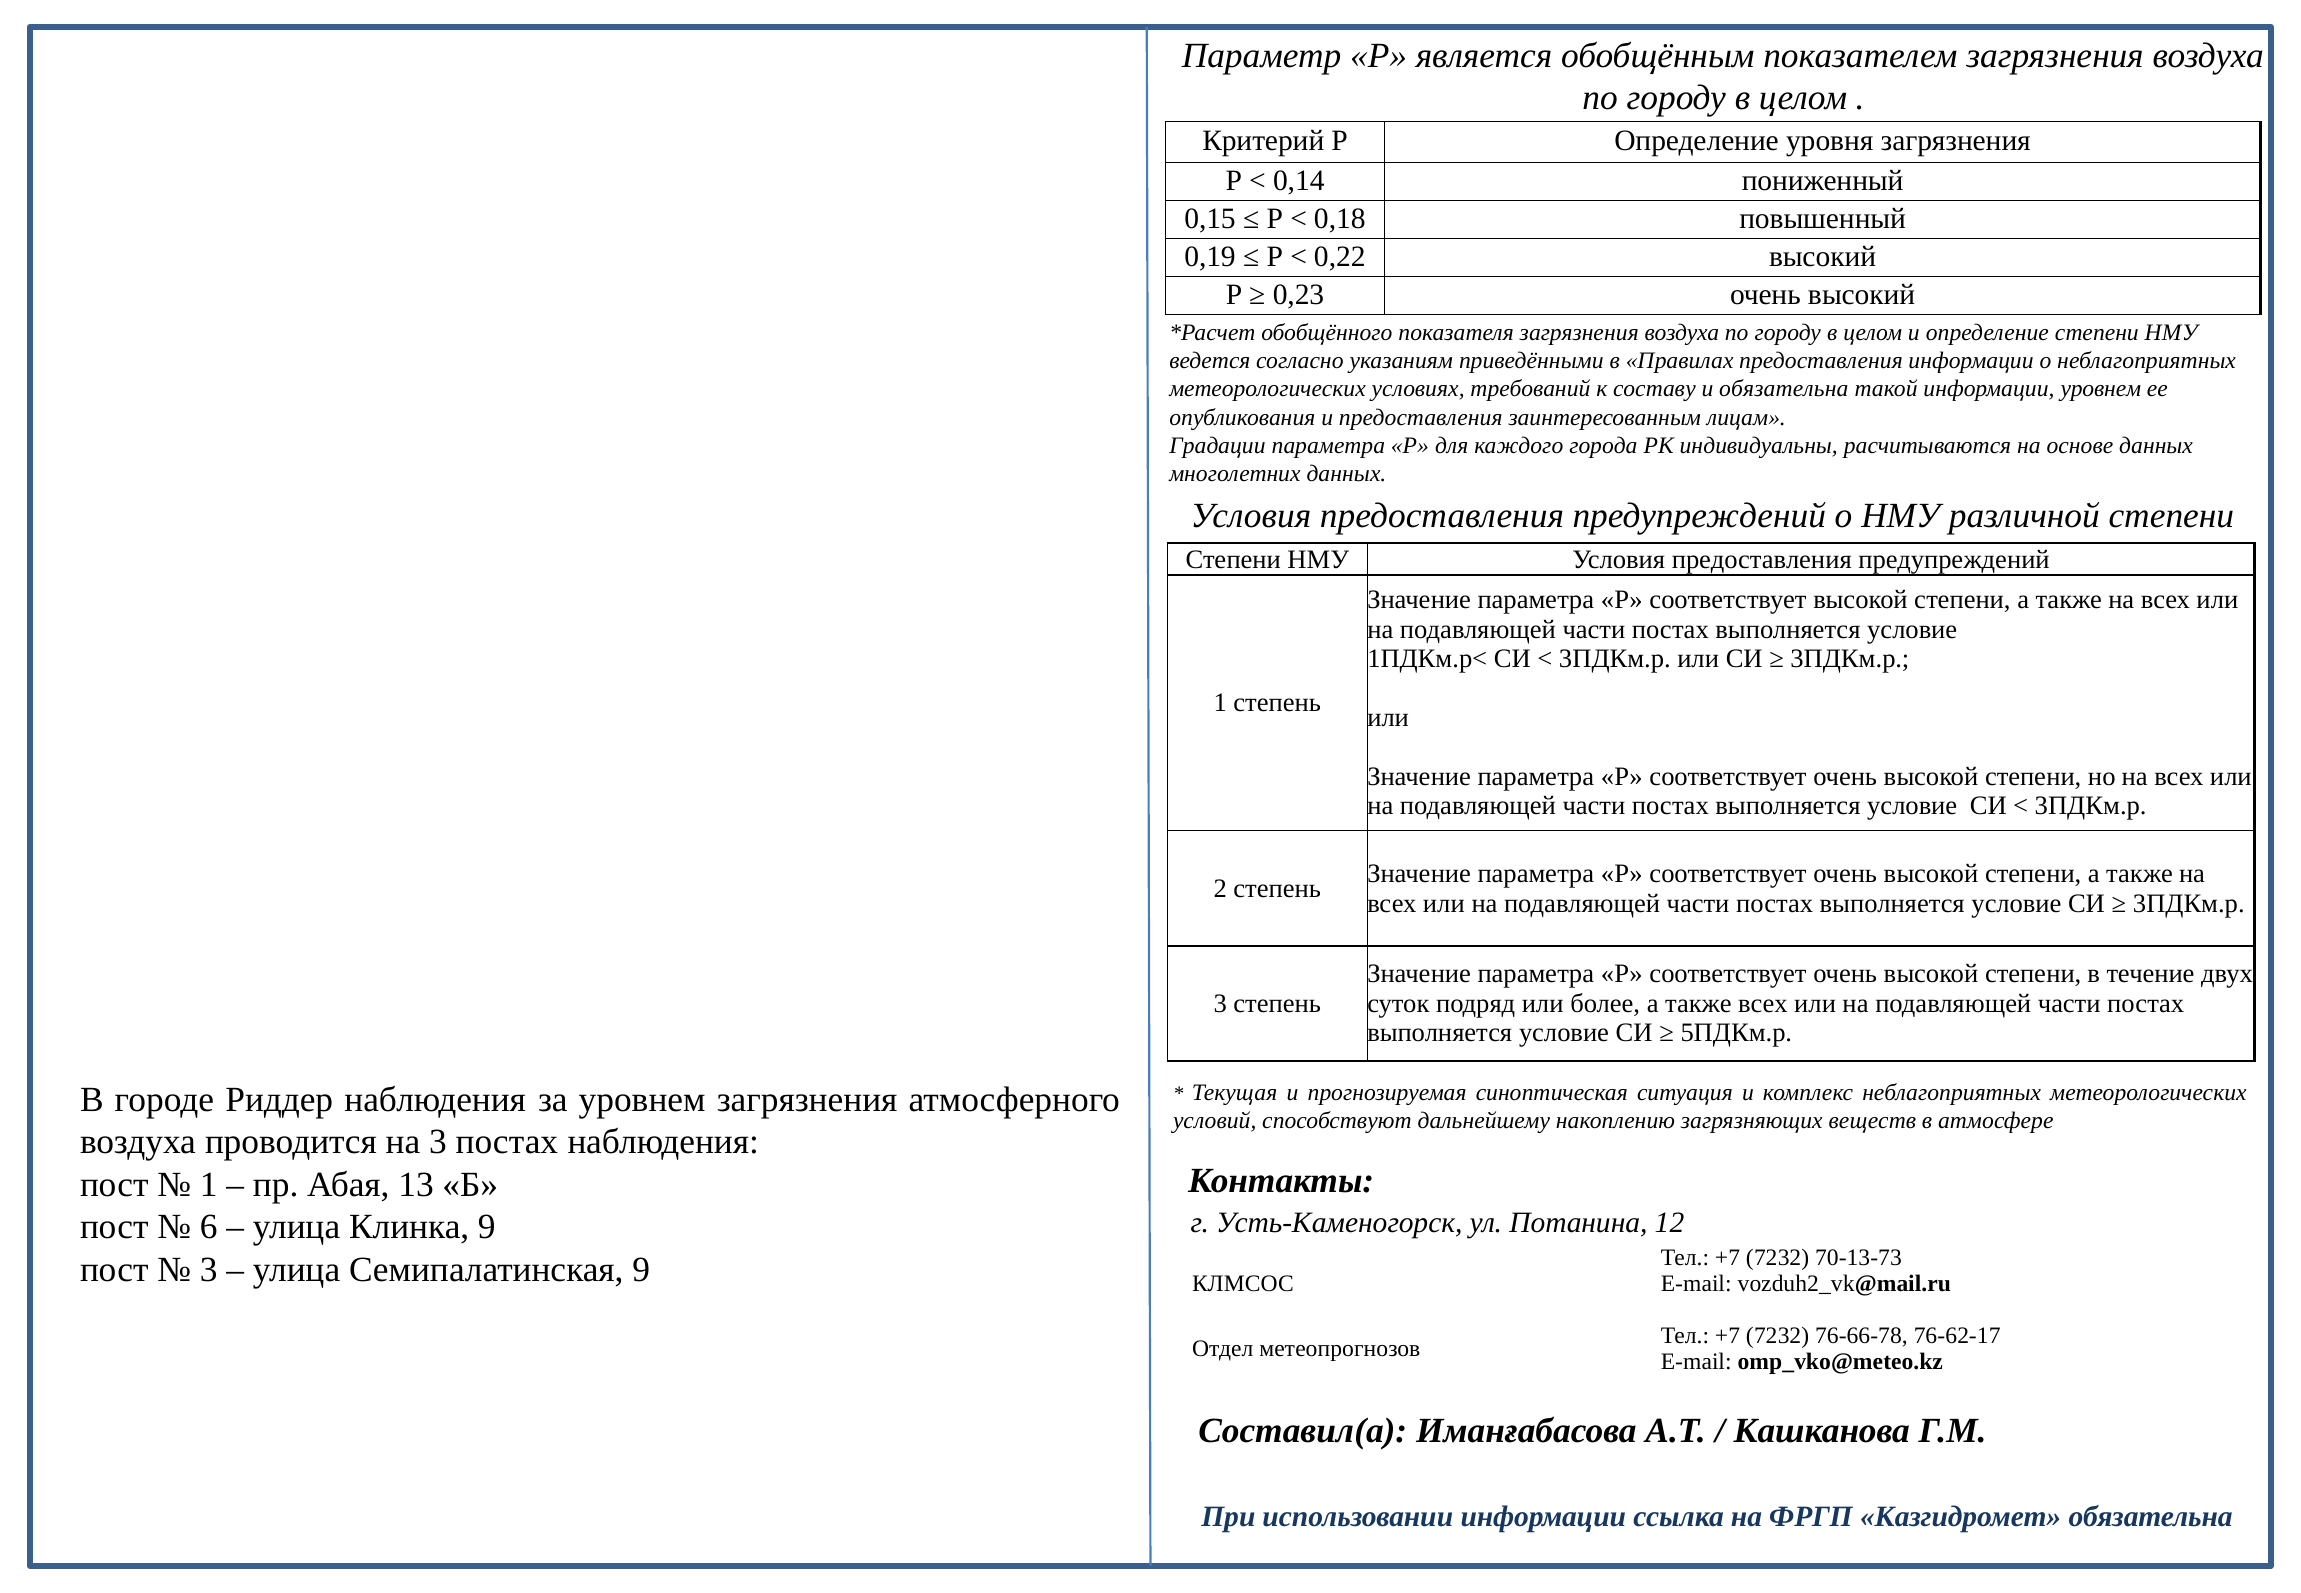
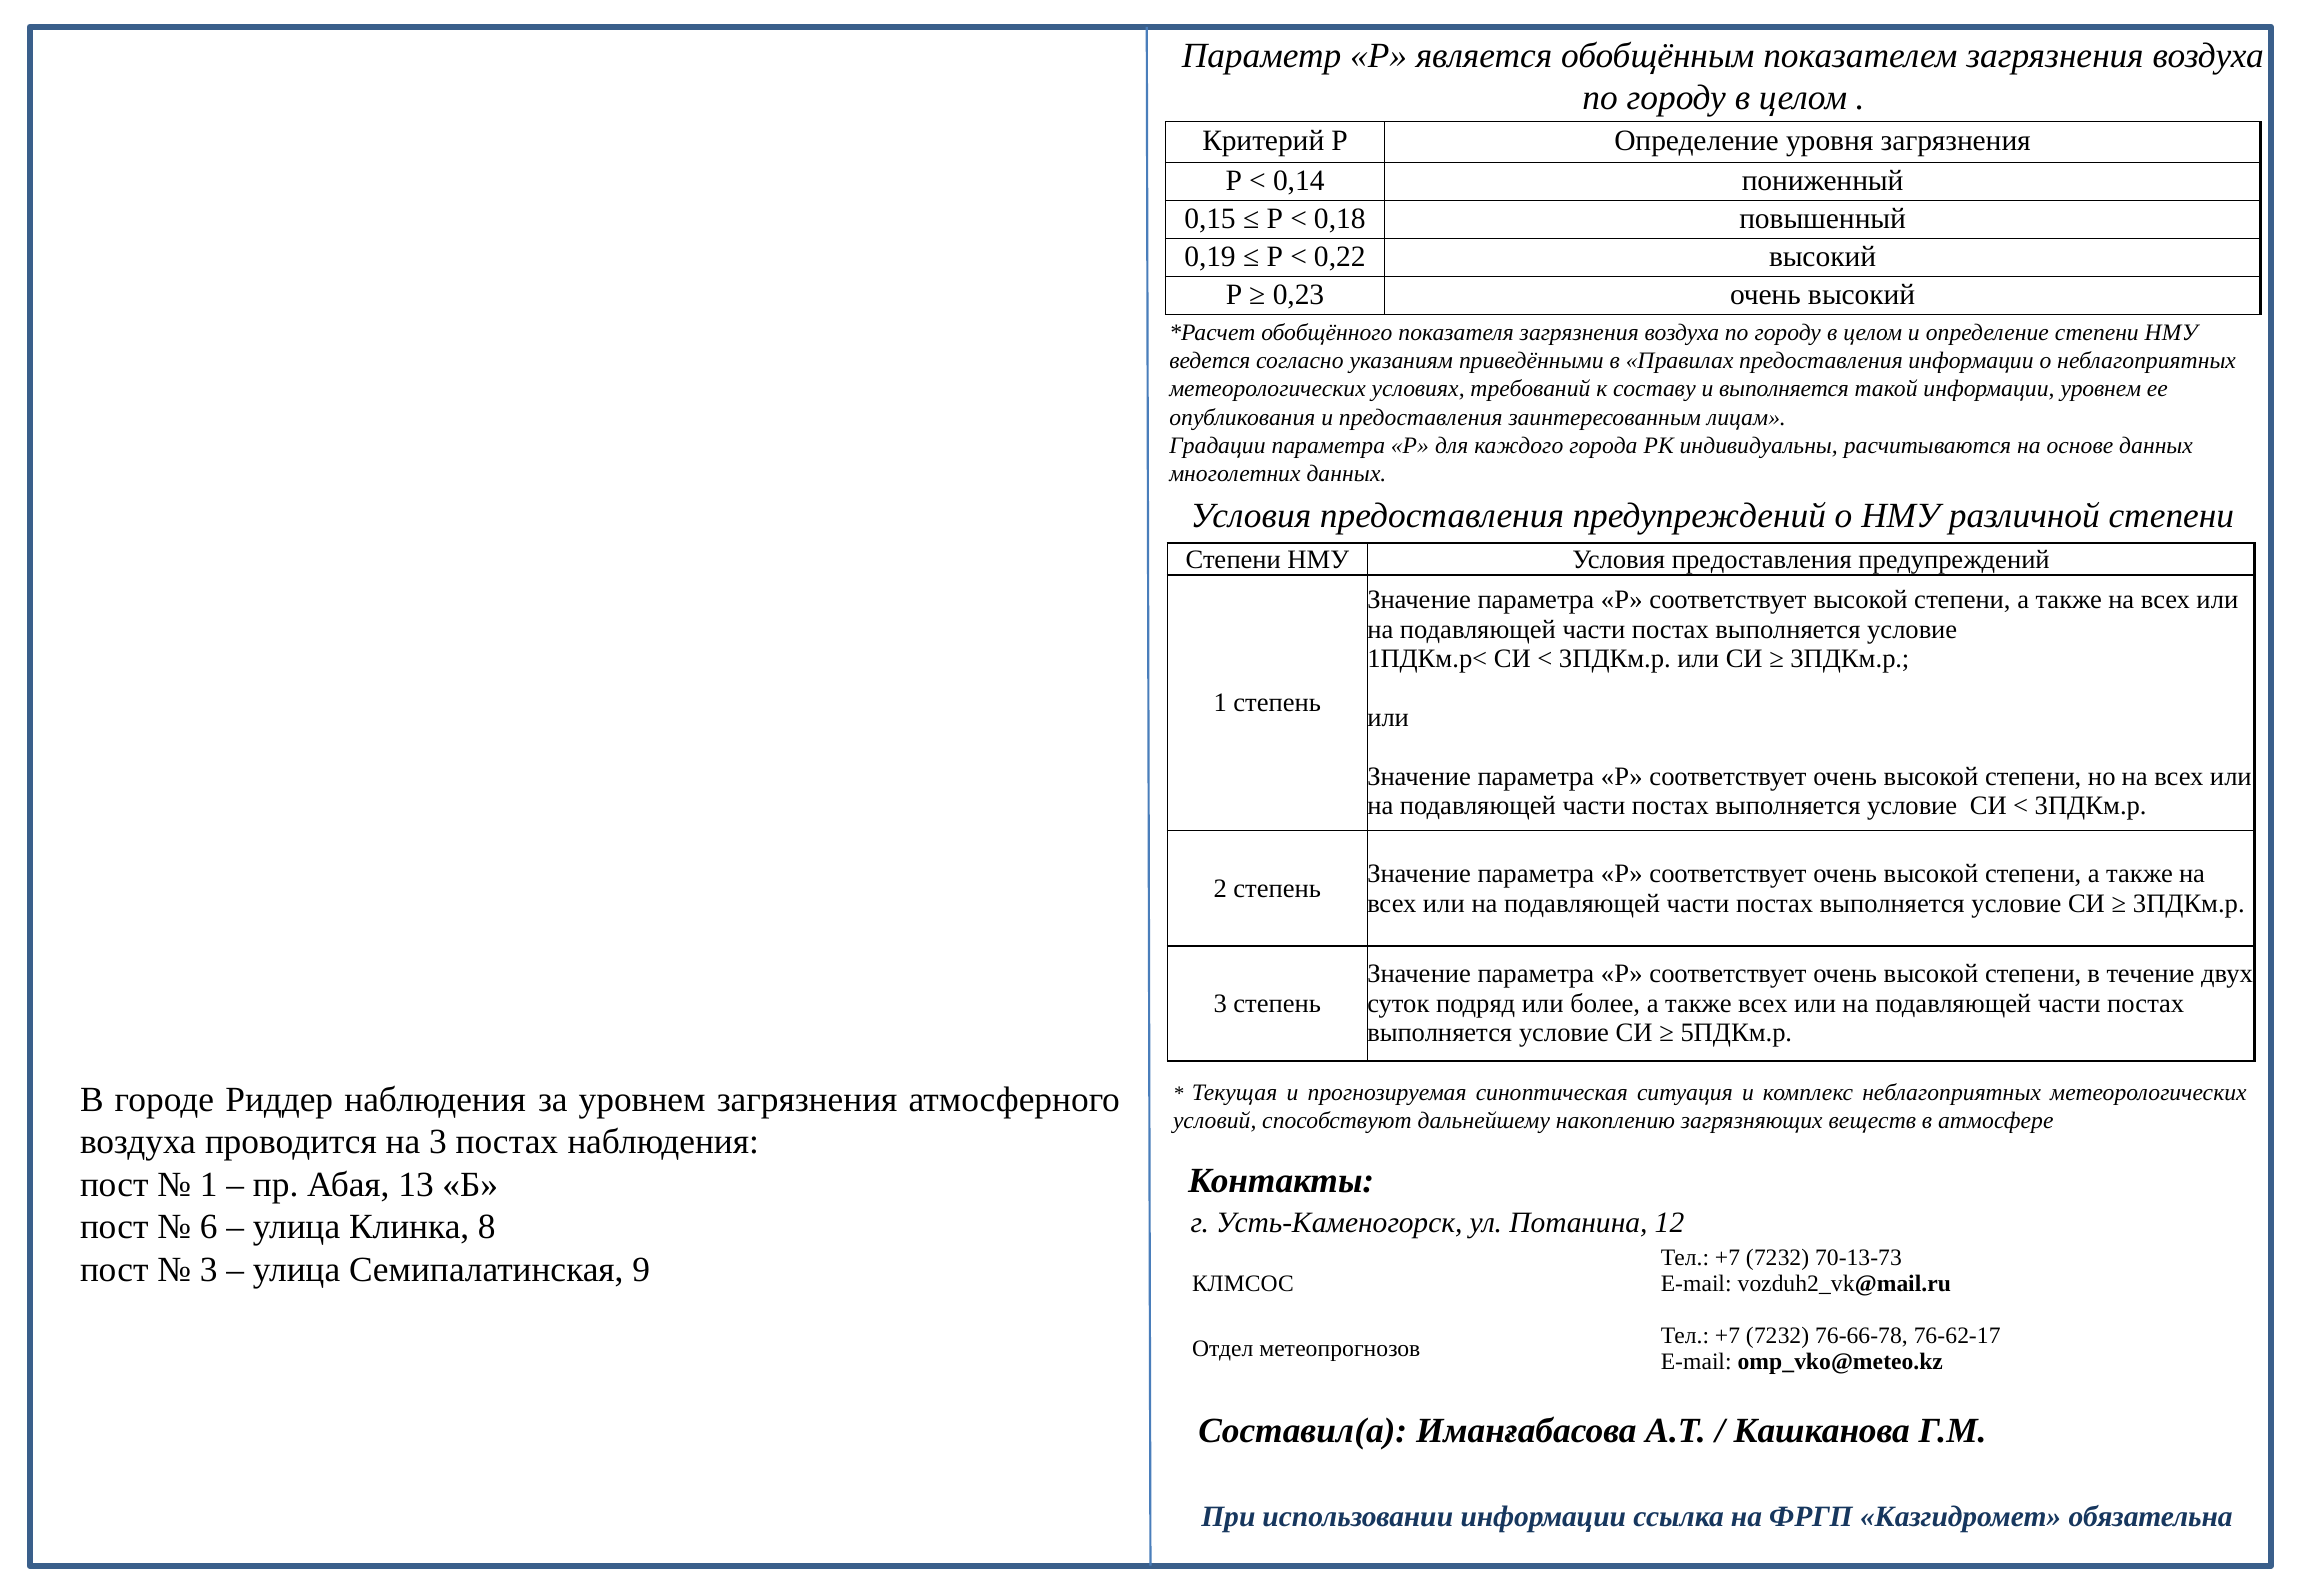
и обязательна: обязательна -> выполняется
Клинка 9: 9 -> 8
